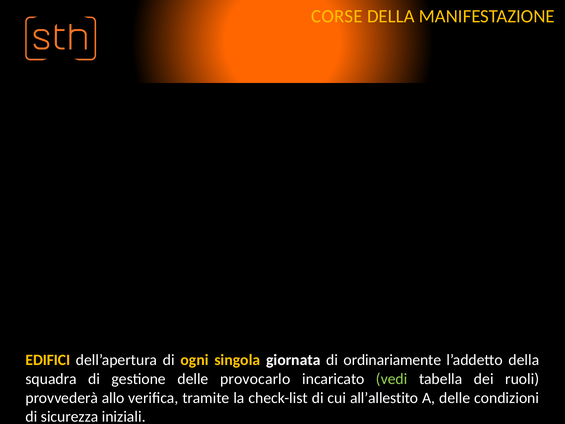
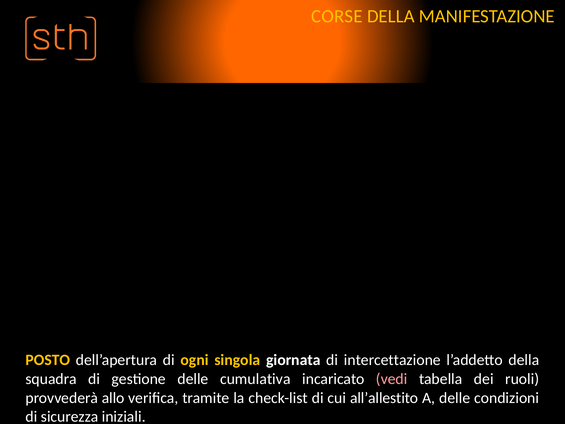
EDIFICI: EDIFICI -> POSTO
ordinariamente: ordinariamente -> intercettazione
provocarlo: provocarlo -> cumulativa
vedi colour: light green -> pink
